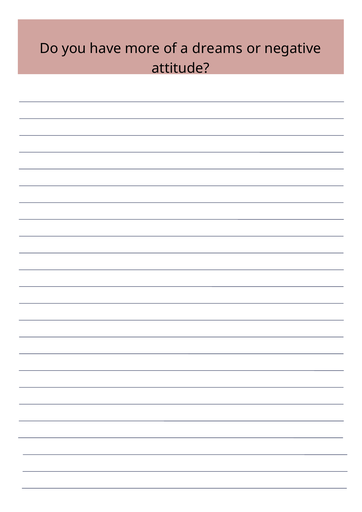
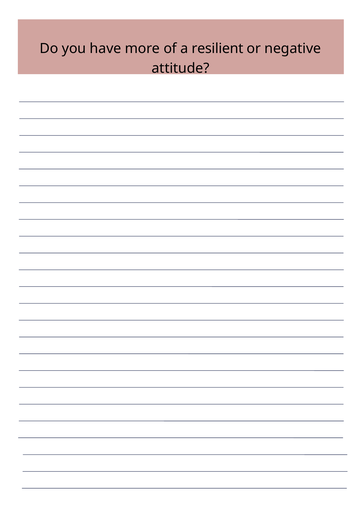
dreams: dreams -> resilient
